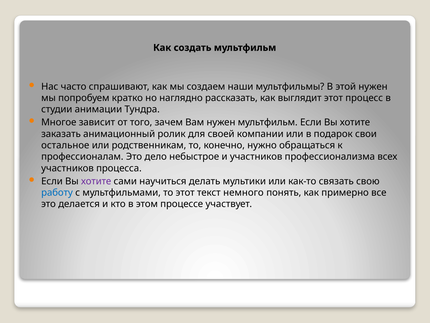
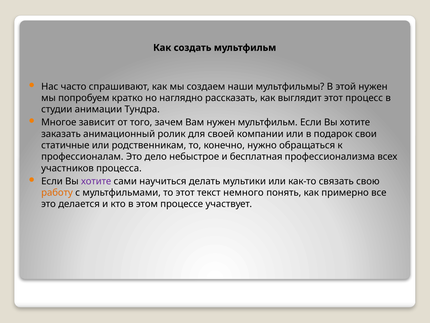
остальное: остальное -> статичные
и участников: участников -> бесплатная
работу colour: blue -> orange
